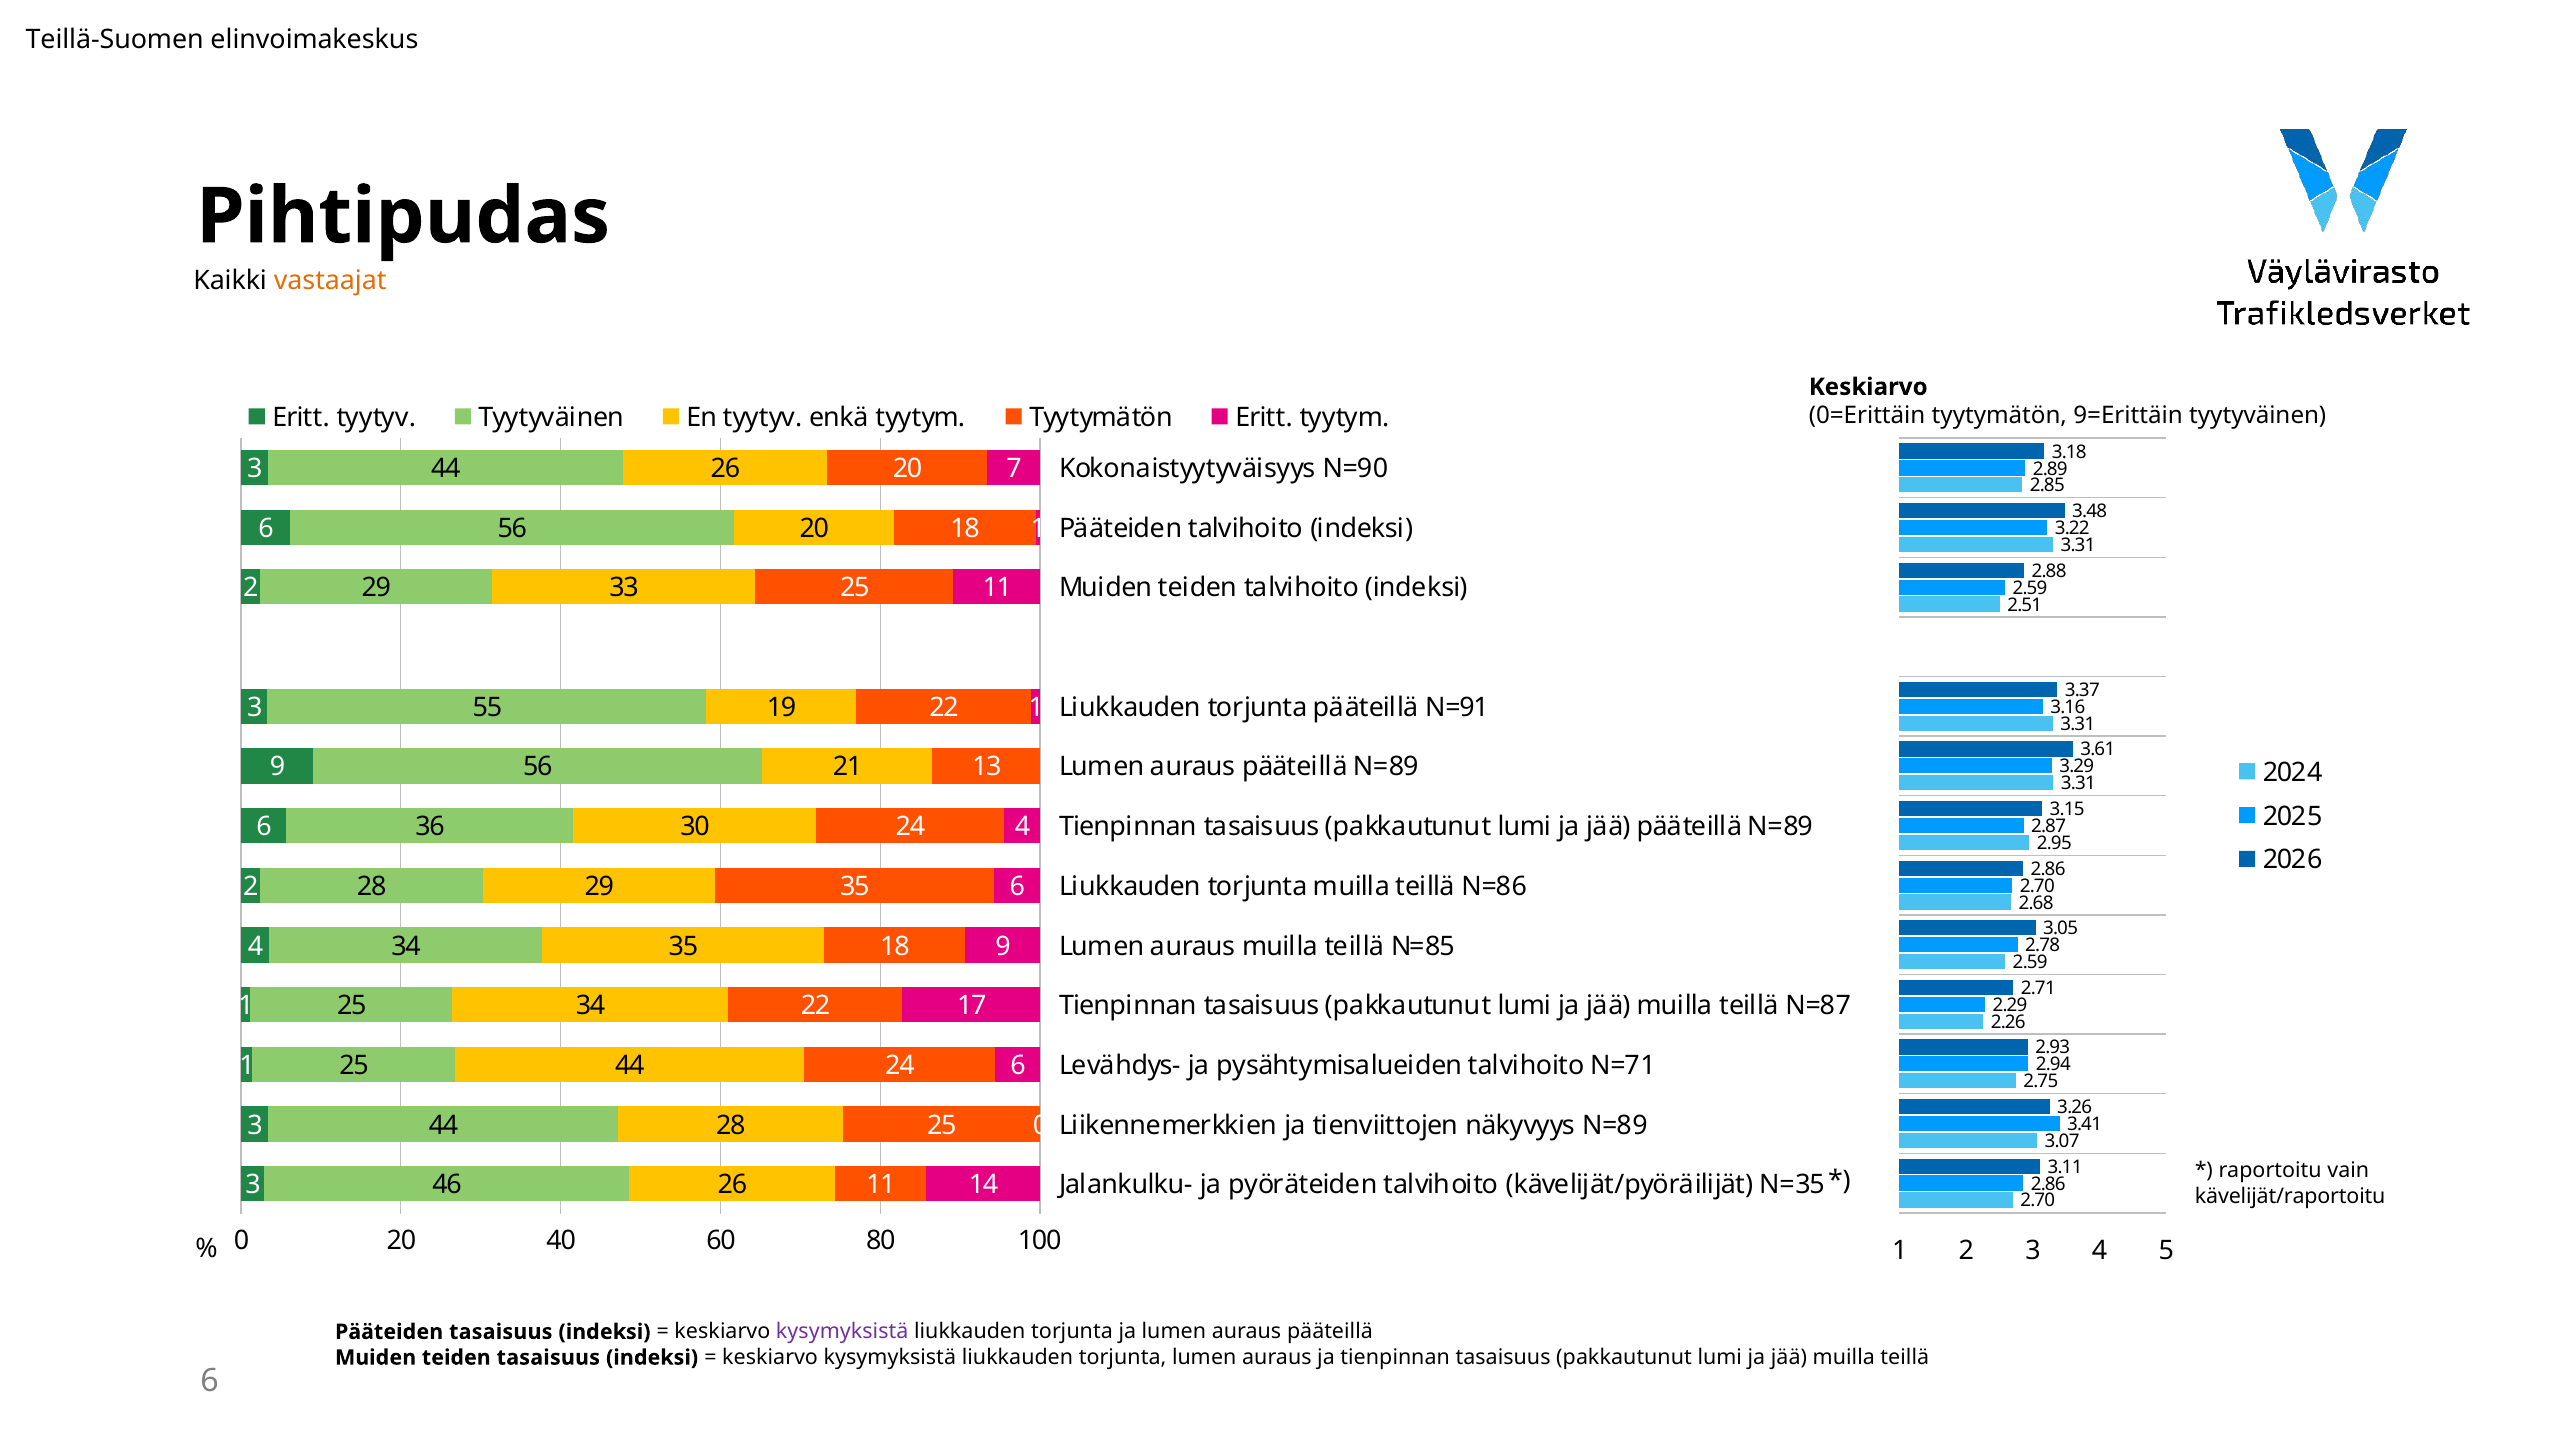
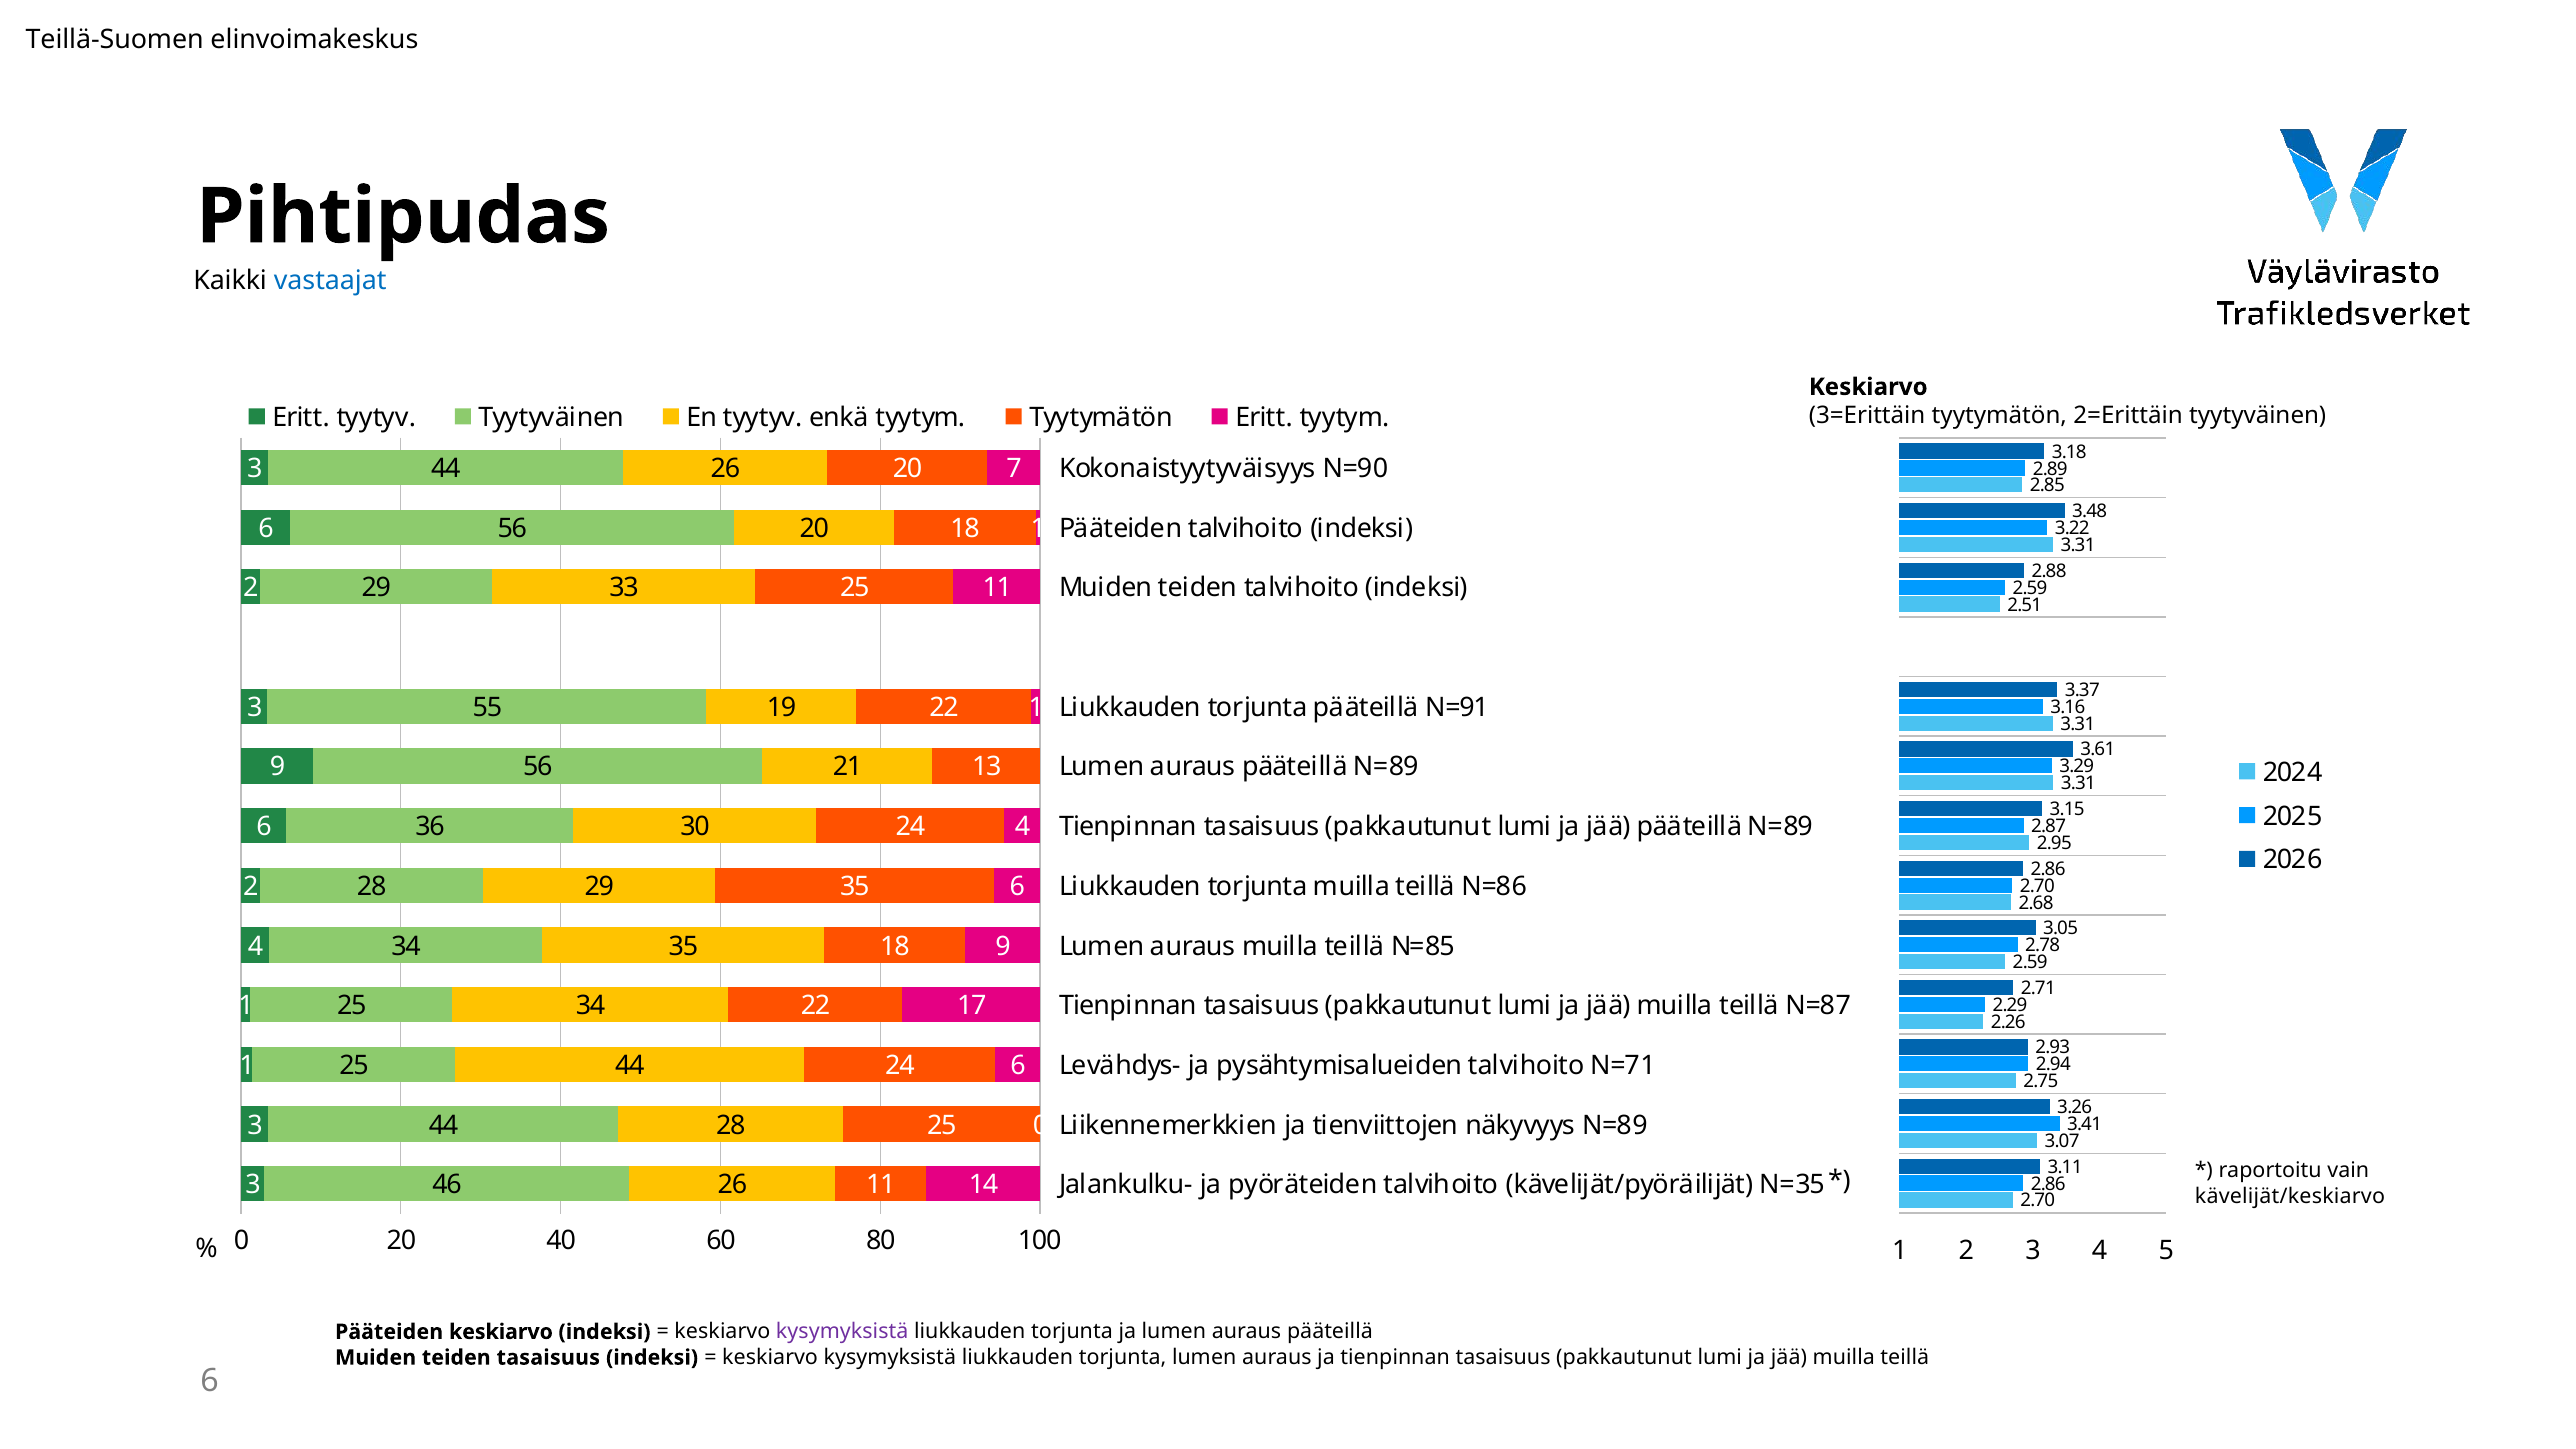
vastaajat colour: orange -> blue
0=Erittäin: 0=Erittäin -> 3=Erittäin
9=Erittäin: 9=Erittäin -> 2=Erittäin
kävelijät/raportoitu: kävelijät/raportoitu -> kävelijät/keskiarvo
Pääteiden tasaisuus: tasaisuus -> keskiarvo
